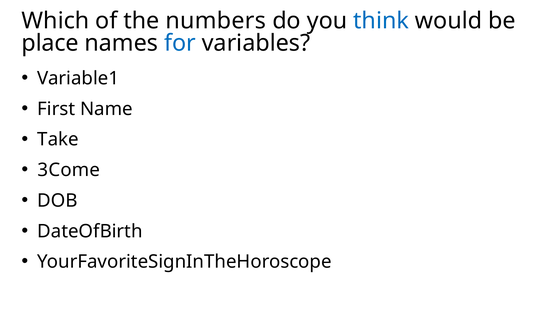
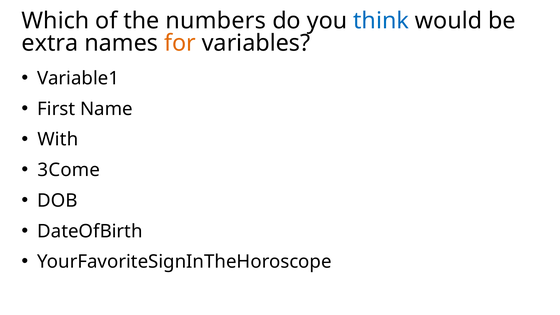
place: place -> extra
for colour: blue -> orange
Take: Take -> With
